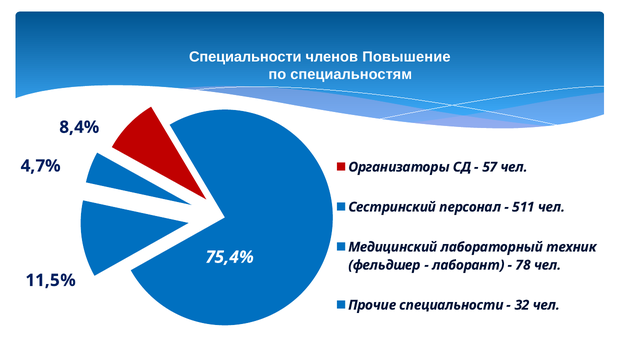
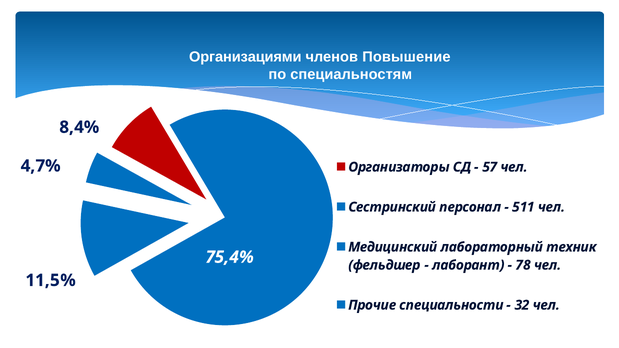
Специальности at (245, 57): Специальности -> Организациями
